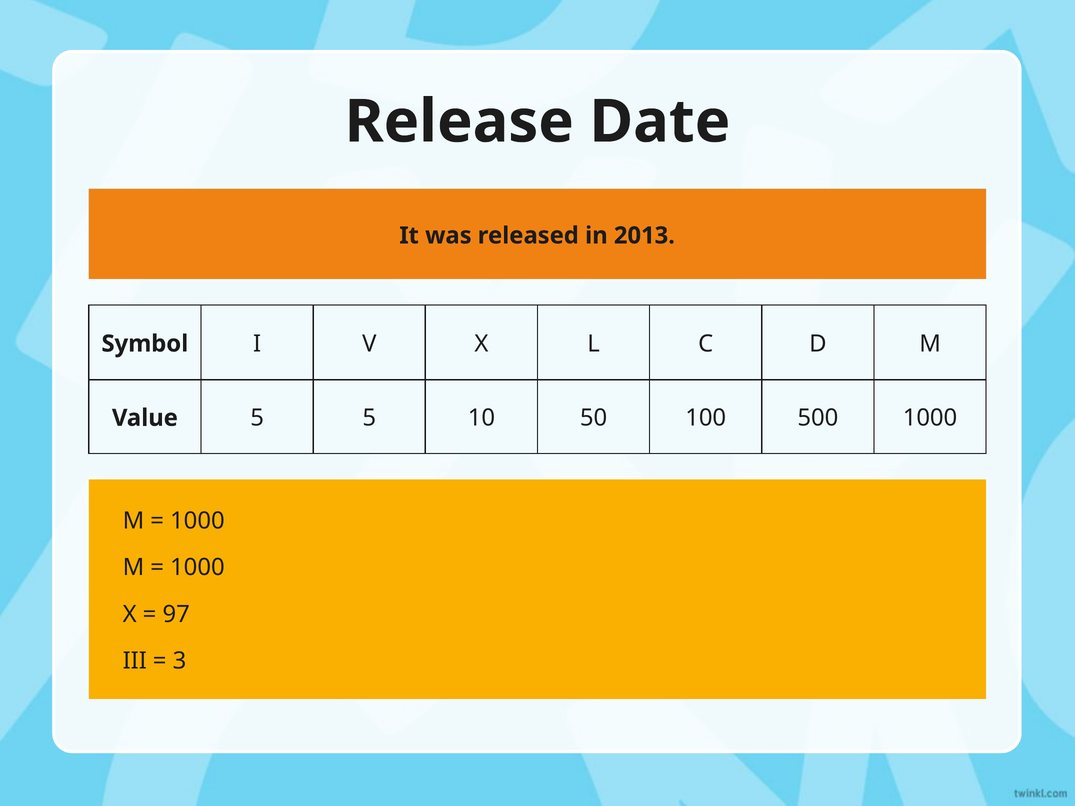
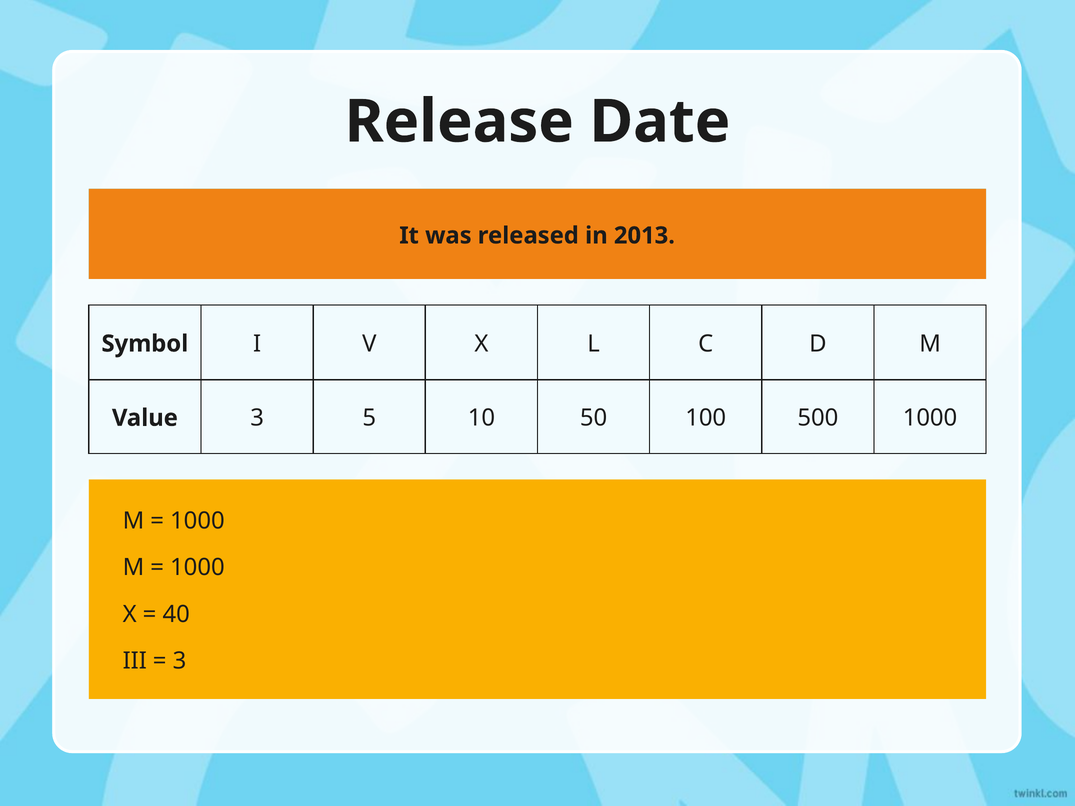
Value 5: 5 -> 3
97: 97 -> 40
